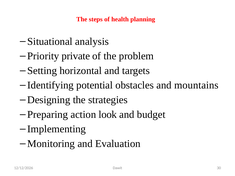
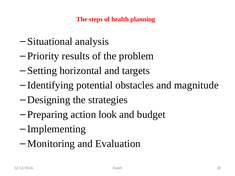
private: private -> results
mountains: mountains -> magnitude
